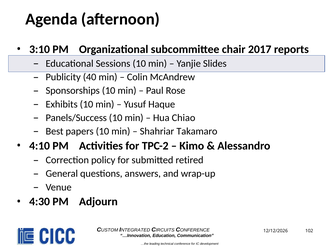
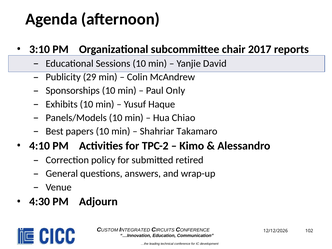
Slides: Slides -> David
40: 40 -> 29
Rose: Rose -> Only
Panels/Success: Panels/Success -> Panels/Models
